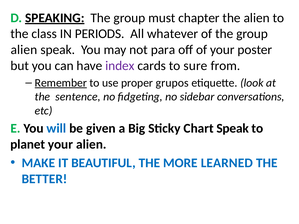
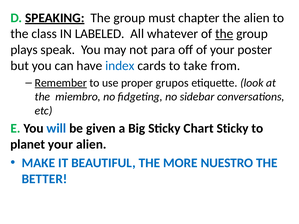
PERIODS: PERIODS -> LABELED
the at (224, 34) underline: none -> present
alien at (24, 50): alien -> plays
index colour: purple -> blue
sure: sure -> take
sentence: sentence -> miembro
Chart Speak: Speak -> Sticky
LEARNED: LEARNED -> NUESTRO
